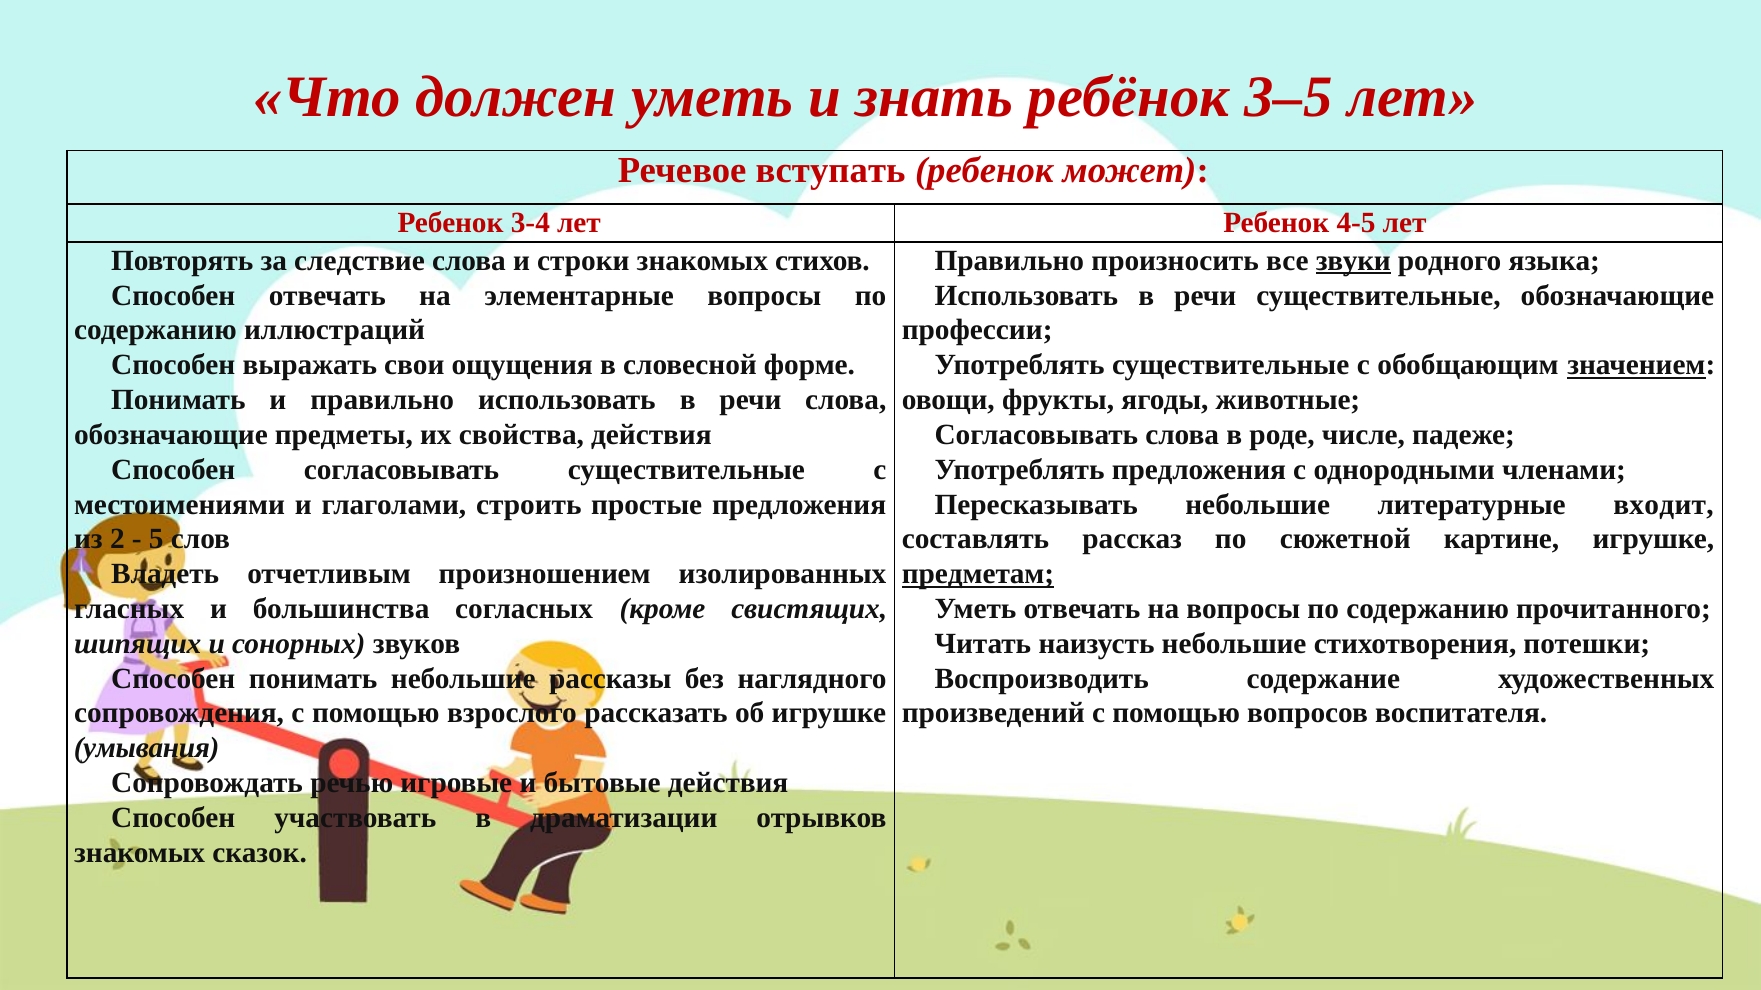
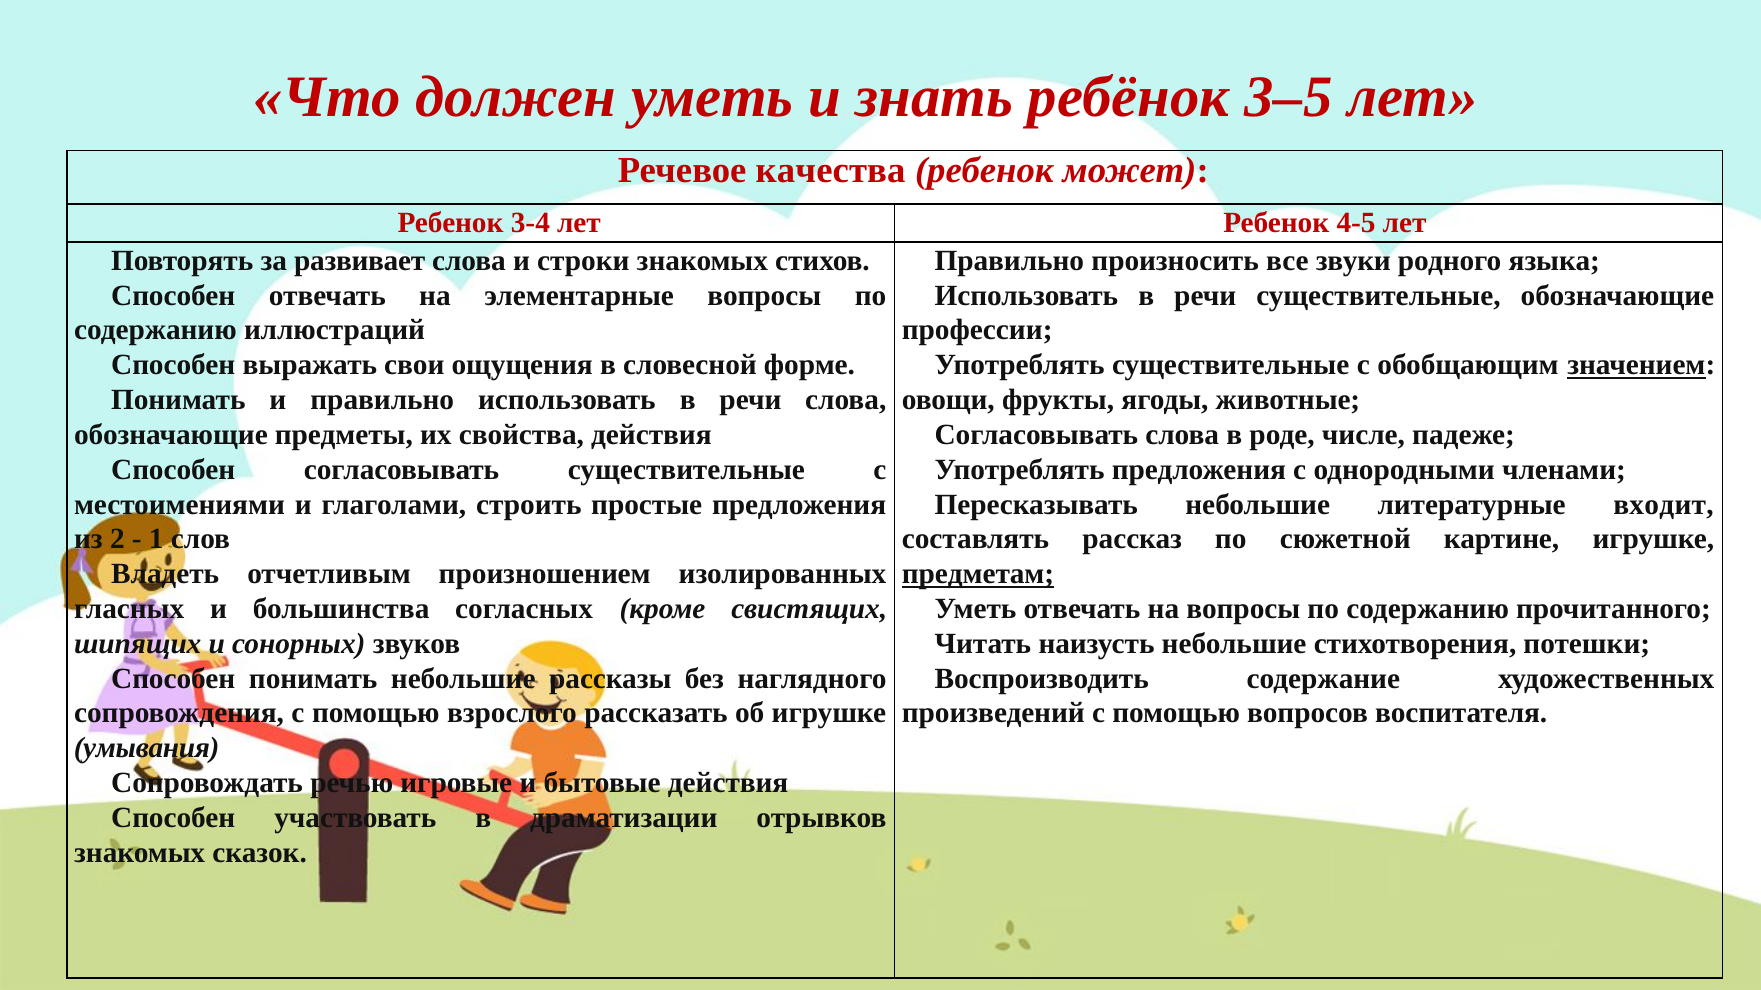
вступать: вступать -> качества
следствие: следствие -> развивает
звуки underline: present -> none
5: 5 -> 1
